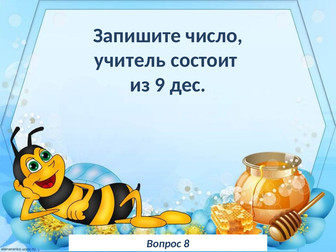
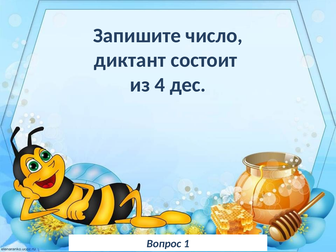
учитель: учитель -> диктант
9: 9 -> 4
8: 8 -> 1
